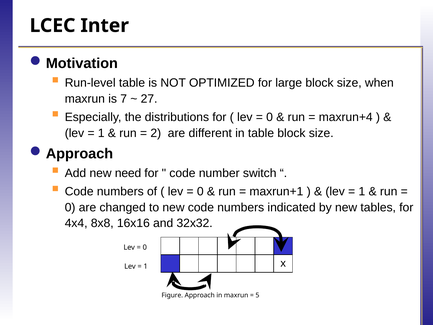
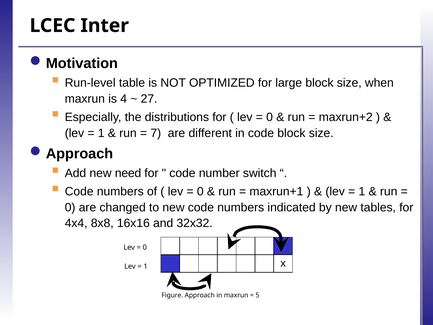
7: 7 -> 4
maxrun+4: maxrun+4 -> maxrun+2
2: 2 -> 7
in table: table -> code
